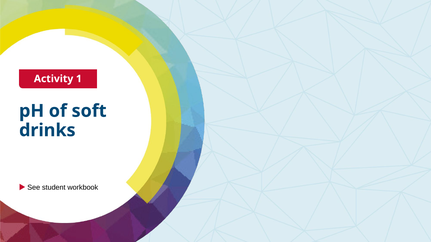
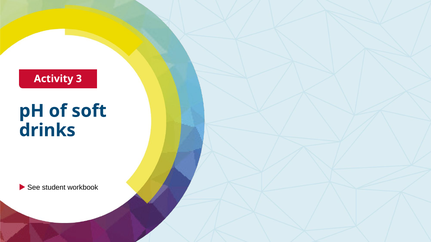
1: 1 -> 3
